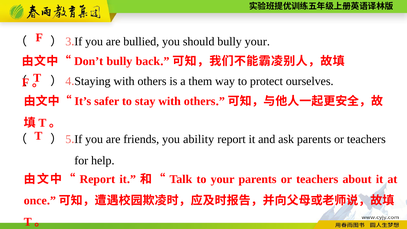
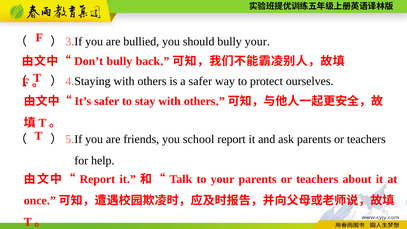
a them: them -> safer
ability: ability -> school
